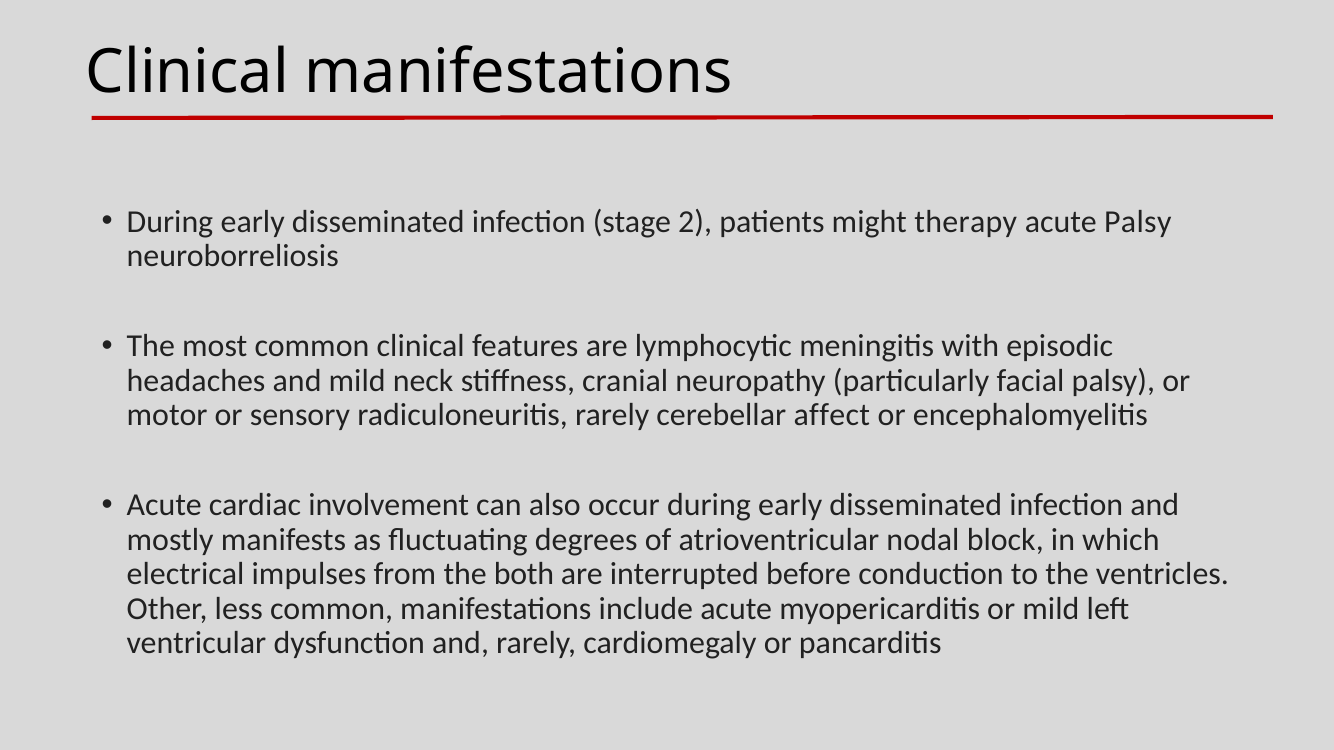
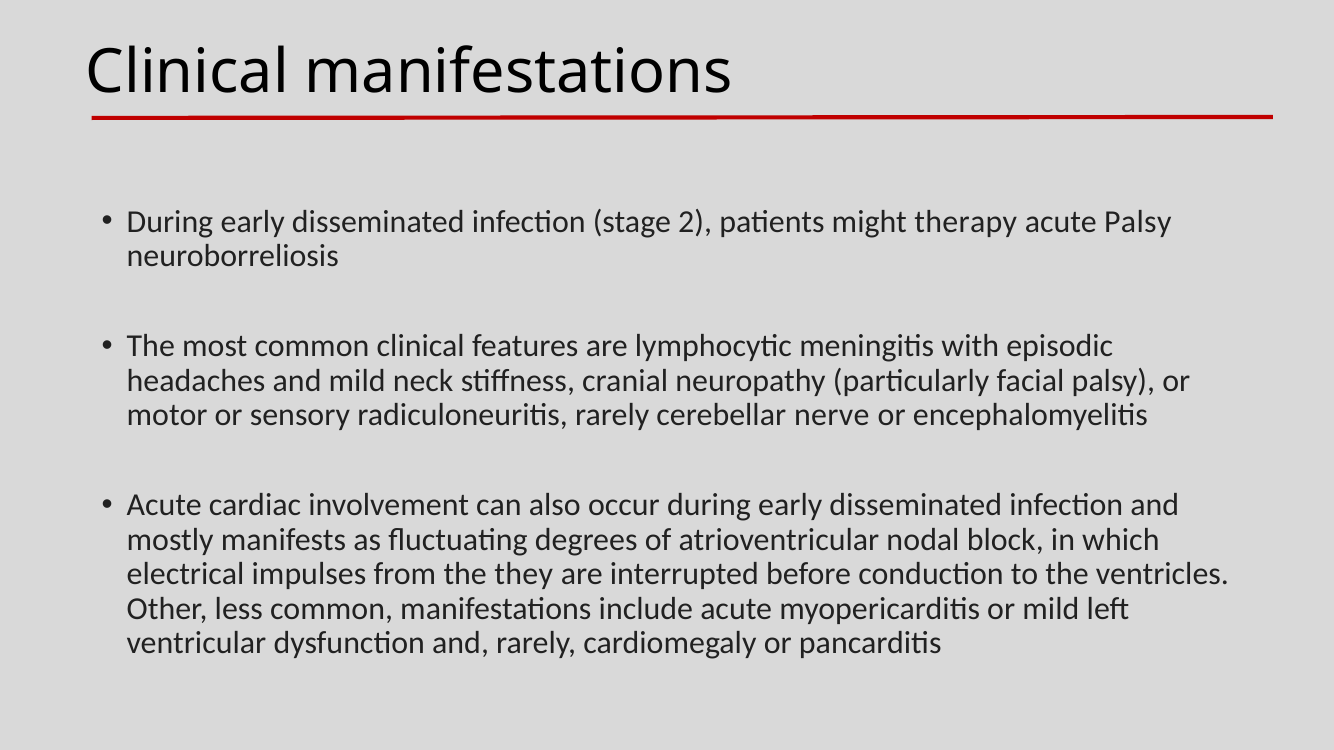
affect: affect -> nerve
both: both -> they
